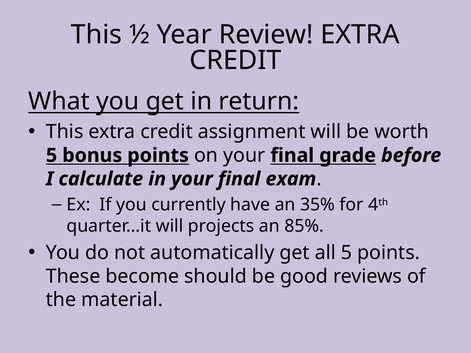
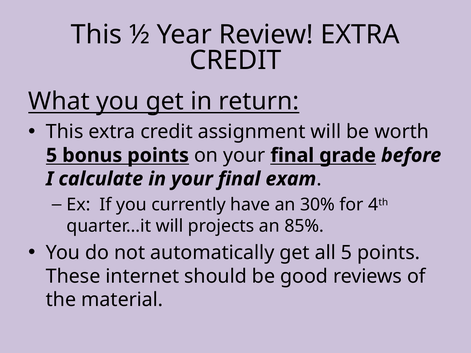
35%: 35% -> 30%
become: become -> internet
